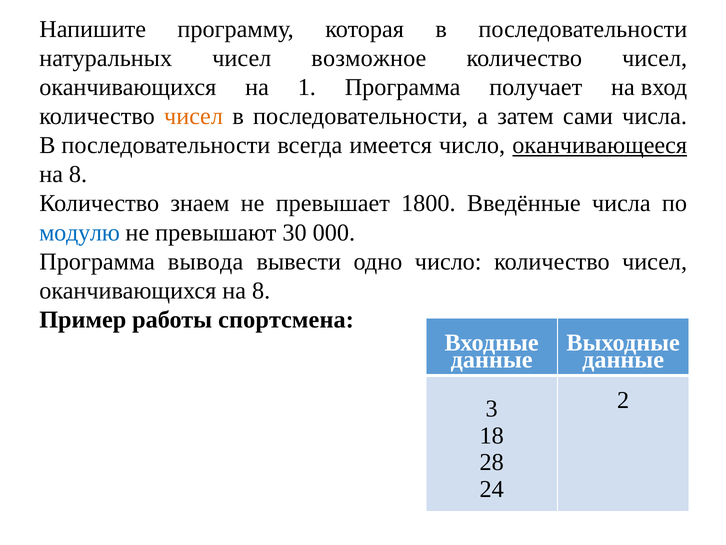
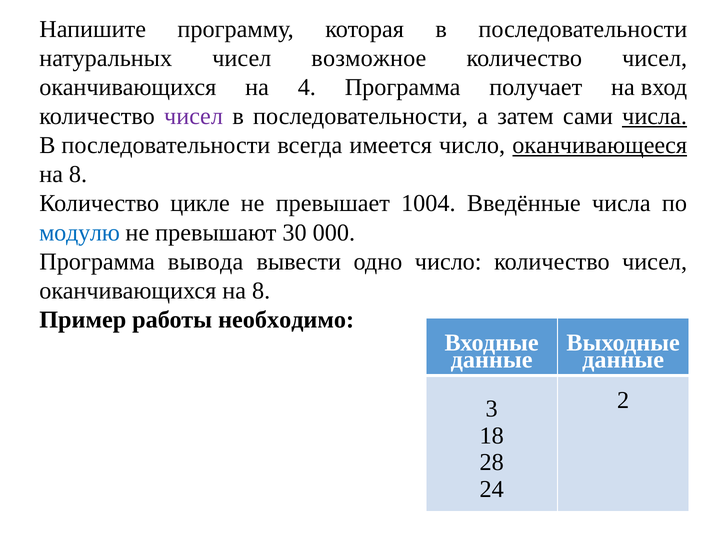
1: 1 -> 4
чисел at (194, 116) colour: orange -> purple
числа at (655, 116) underline: none -> present
знаем: знаем -> цикле
1800: 1800 -> 1004
спортсмена: спортсмена -> необходимо
